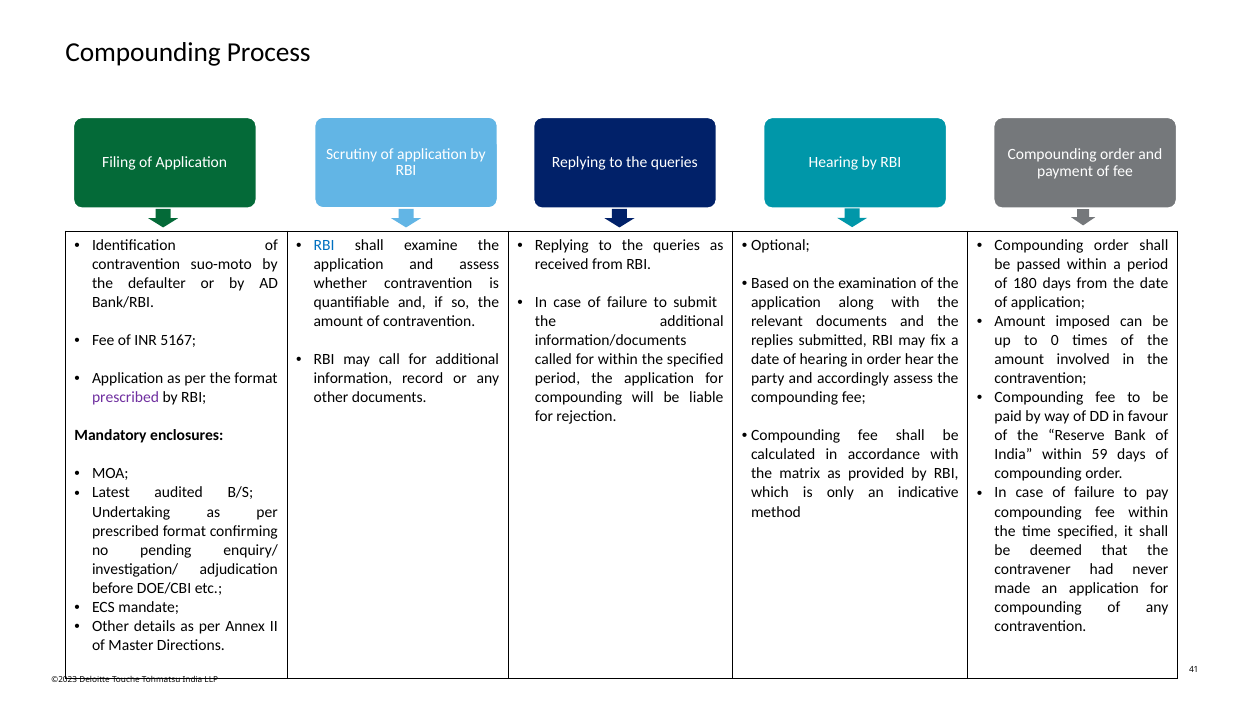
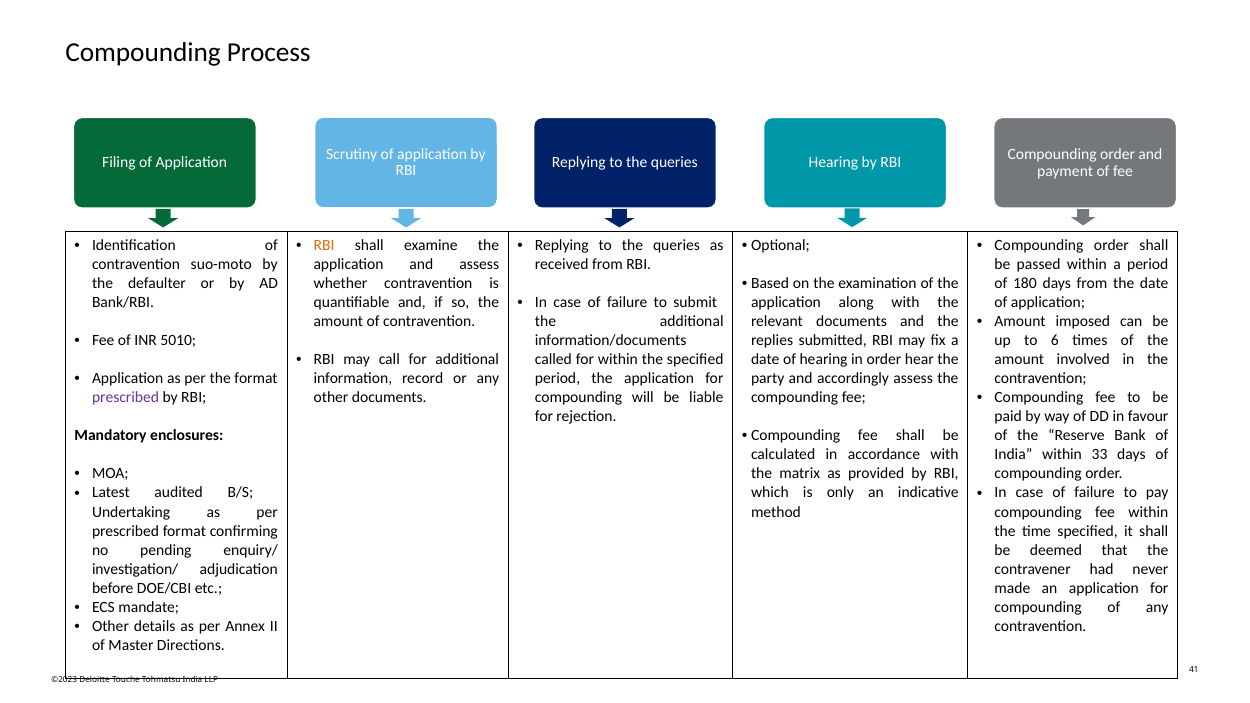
RBI at (324, 245) colour: blue -> orange
5167: 5167 -> 5010
0: 0 -> 6
59: 59 -> 33
